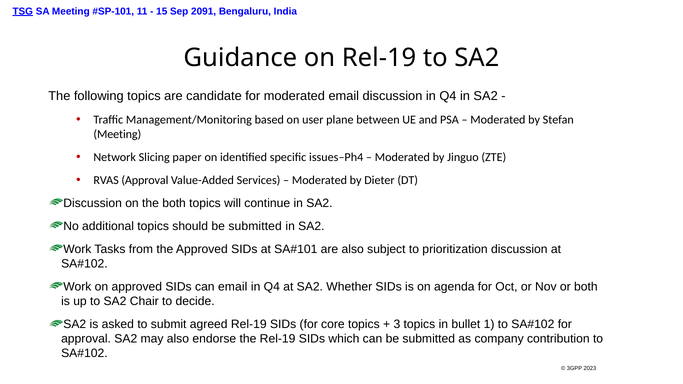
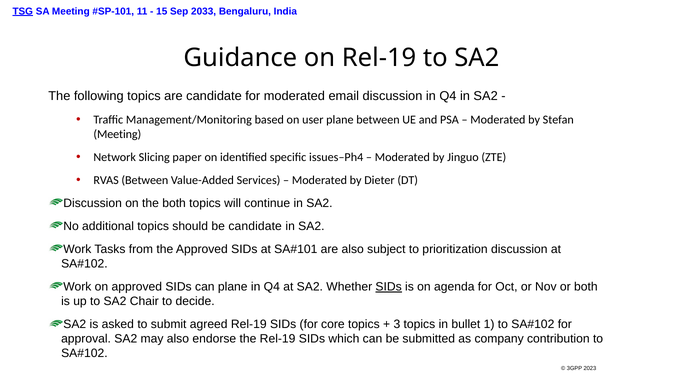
2091: 2091 -> 2033
RVAS Approval: Approval -> Between
should be submitted: submitted -> candidate
can email: email -> plane
SIDs at (389, 287) underline: none -> present
